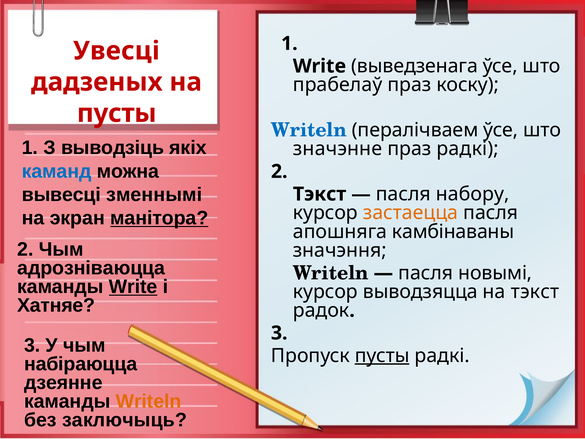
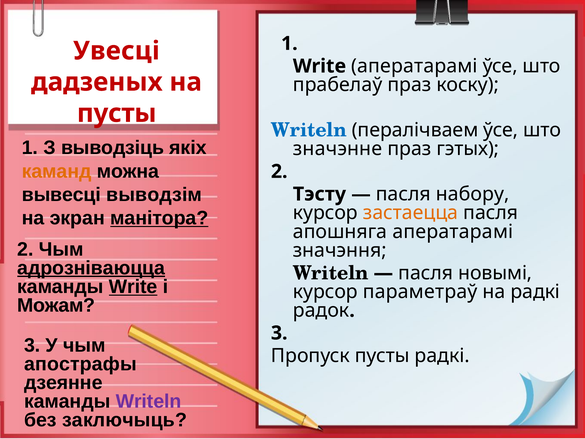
Write выведзенага: выведзенага -> аператарамі
праз радкі: радкі -> гэтых
каманд colour: blue -> orange
зменнымі: зменнымі -> выводзім
Тэкст at (320, 194): Тэкст -> Тэсту
апошняга камбінаваны: камбінаваны -> аператарамі
адрозніваюцца underline: none -> present
выводзяцца: выводзяцца -> параметраў
на тэкст: тэкст -> радкі
Хатняе: Хатняе -> Можам
пусты at (382, 355) underline: present -> none
набіраюцца: набіраюцца -> апострафы
Writeln at (149, 401) colour: orange -> purple
